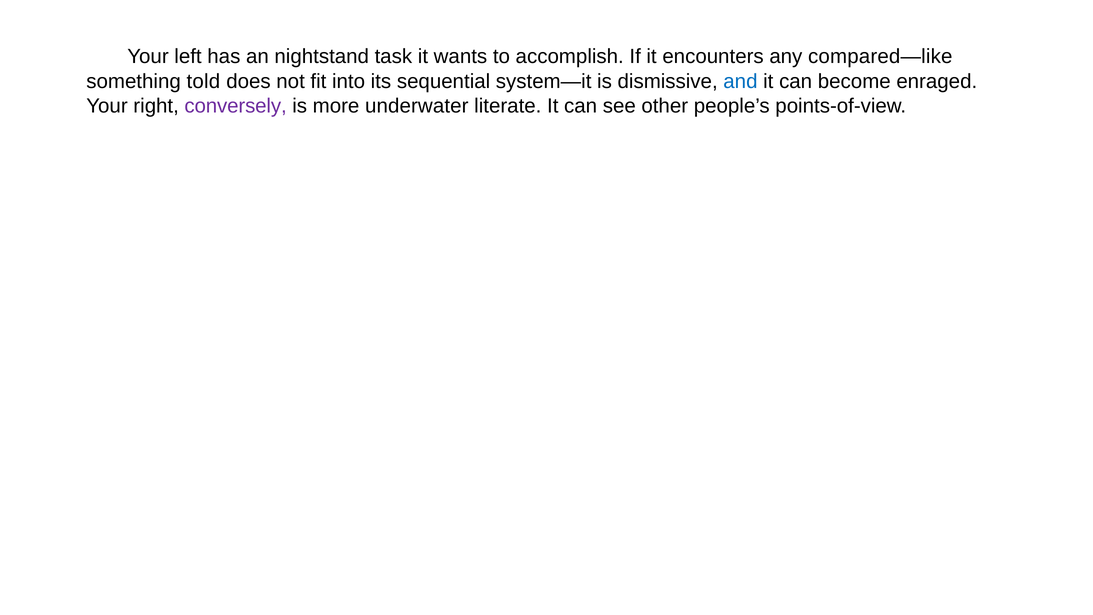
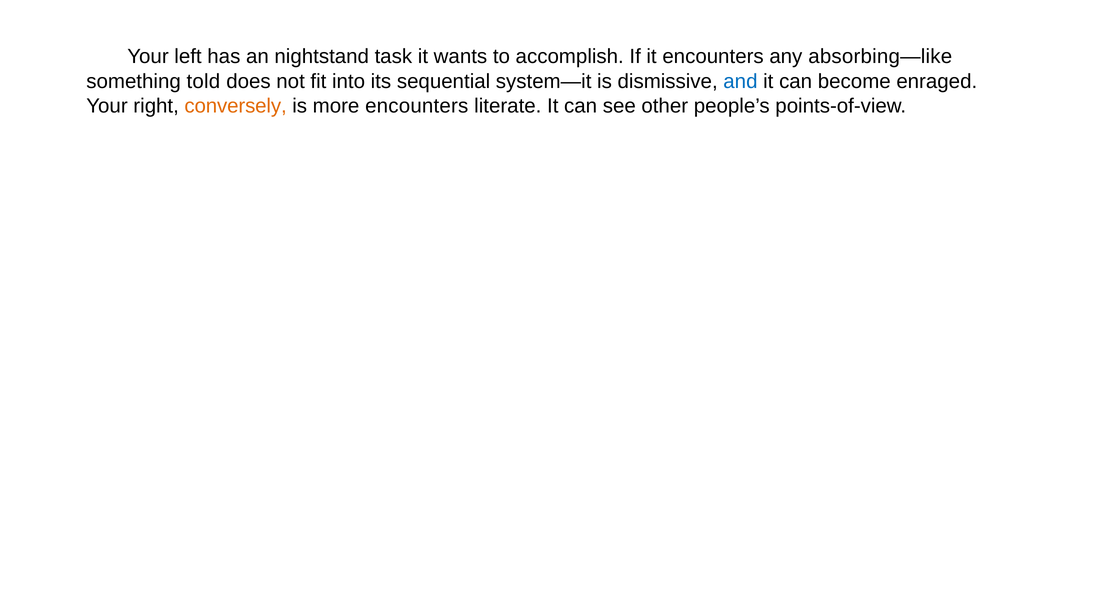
compared—like: compared—like -> absorbing—like
conversely colour: purple -> orange
more underwater: underwater -> encounters
